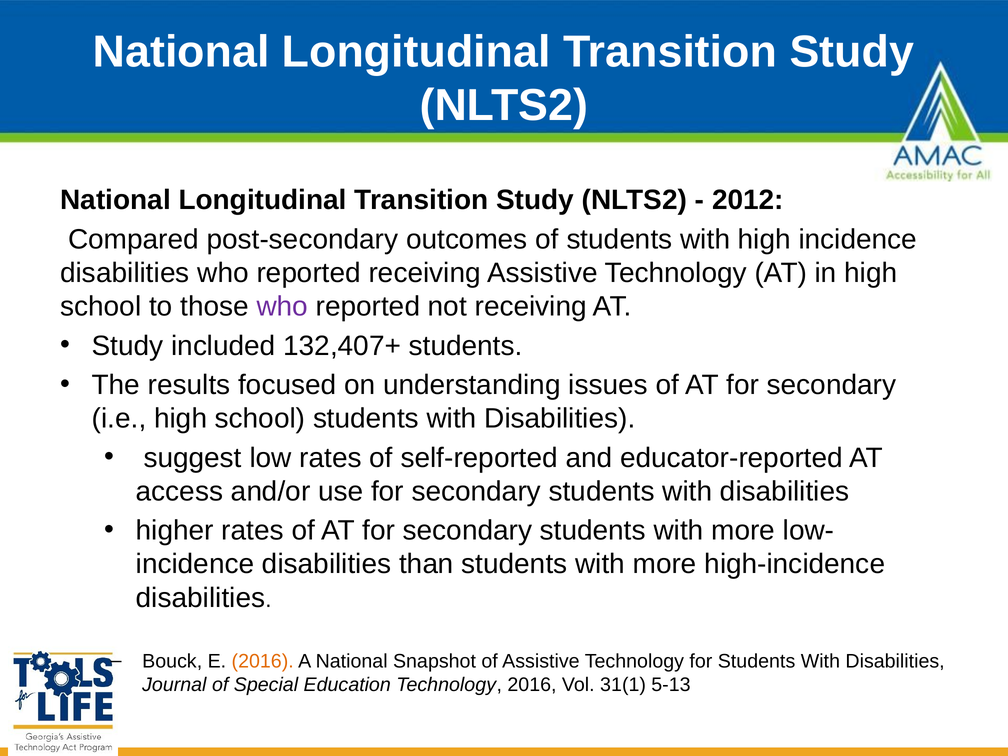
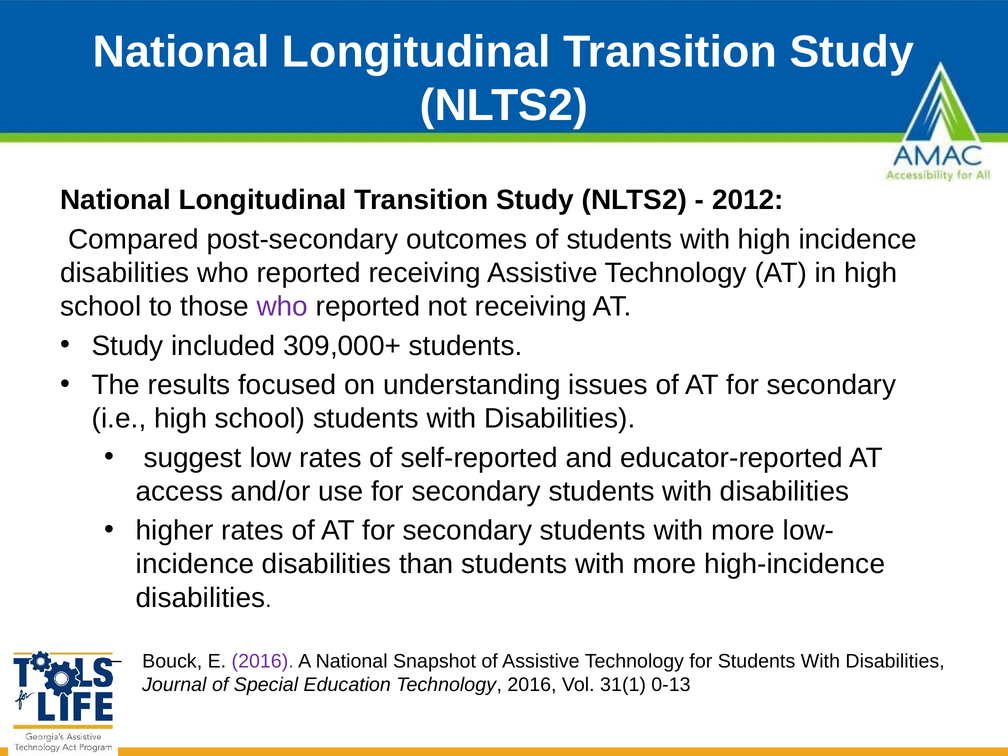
132,407+: 132,407+ -> 309,000+
2016 at (263, 661) colour: orange -> purple
5-13: 5-13 -> 0-13
